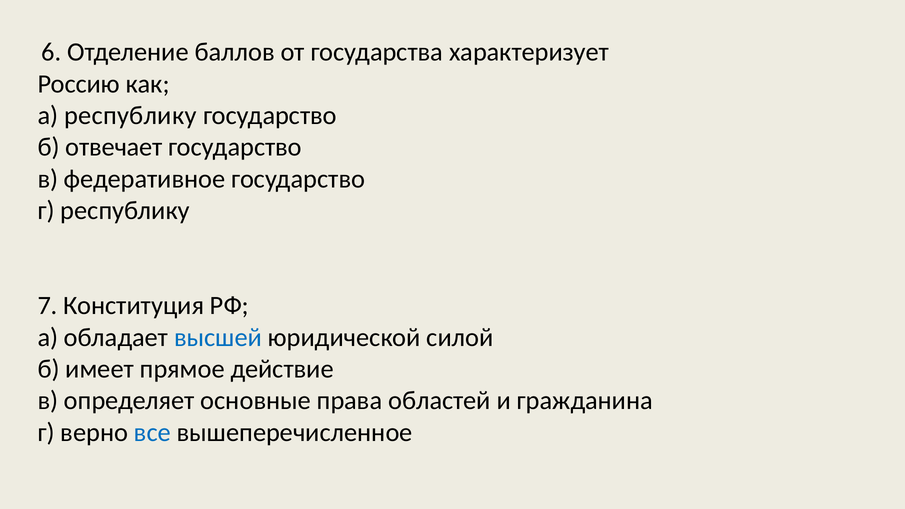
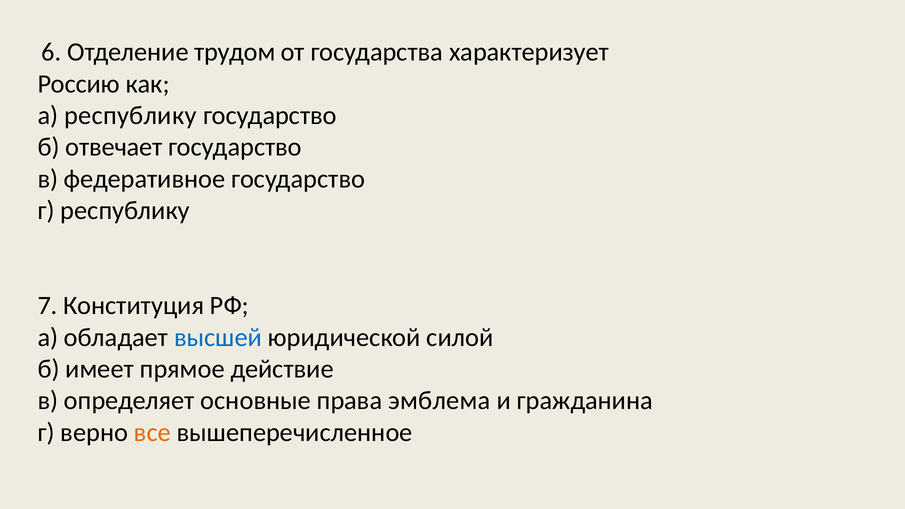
баллов: баллов -> трудом
областей: областей -> эмблема
все colour: blue -> orange
